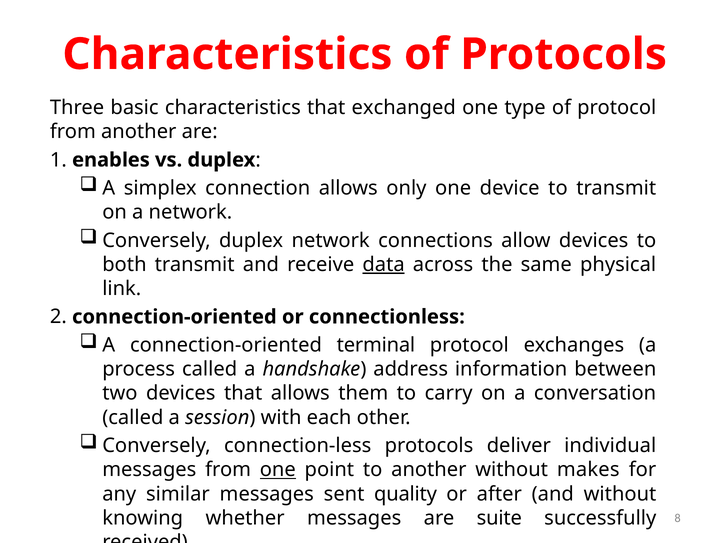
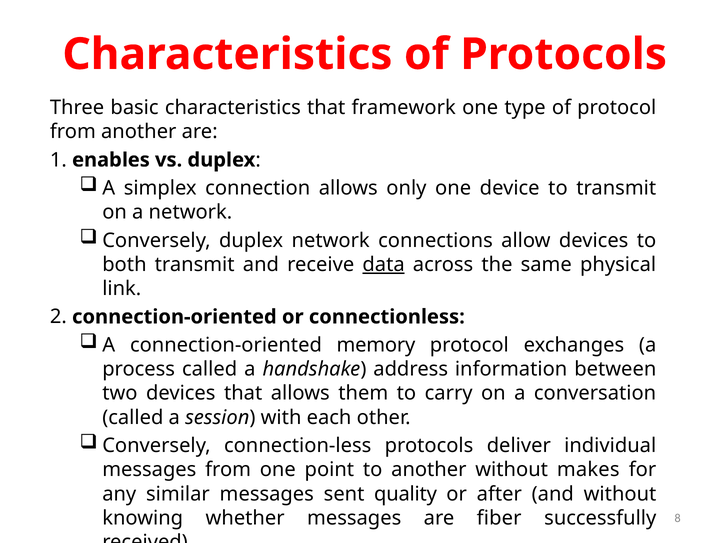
exchanged: exchanged -> framework
terminal: terminal -> memory
one at (278, 470) underline: present -> none
suite: suite -> fiber
